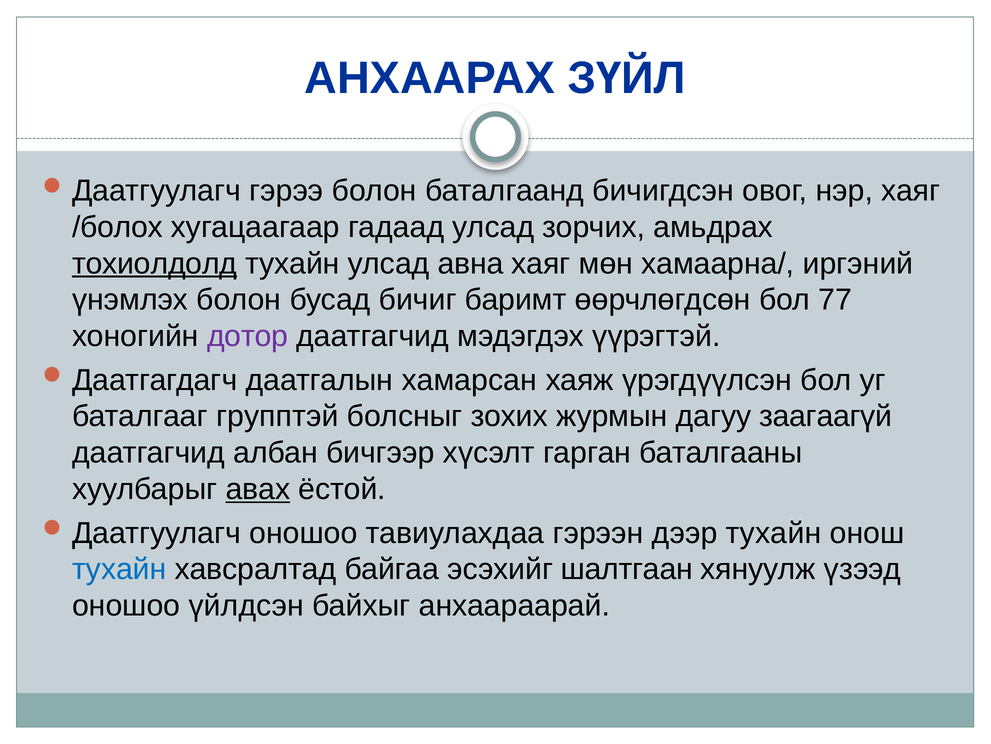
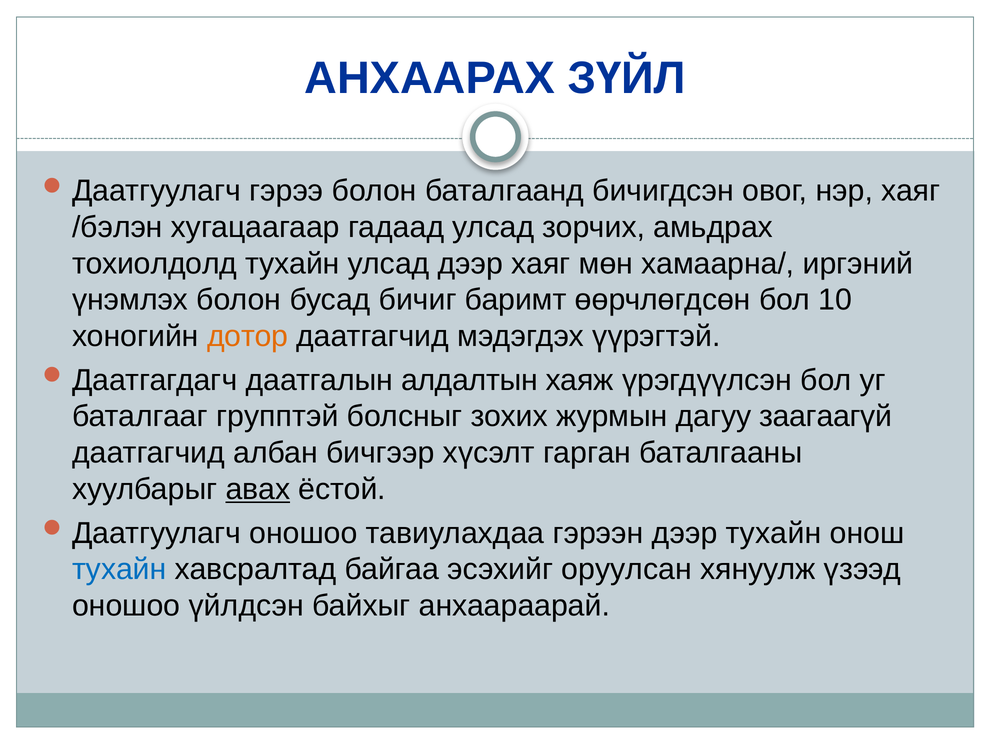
/болох: /болох -> /бэлэн
тохиолдолд underline: present -> none
улсад авна: авна -> дээр
77: 77 -> 10
дотор colour: purple -> orange
хамарсан: хамарсан -> алдалтын
шалтгаан: шалтгаан -> оруулсан
